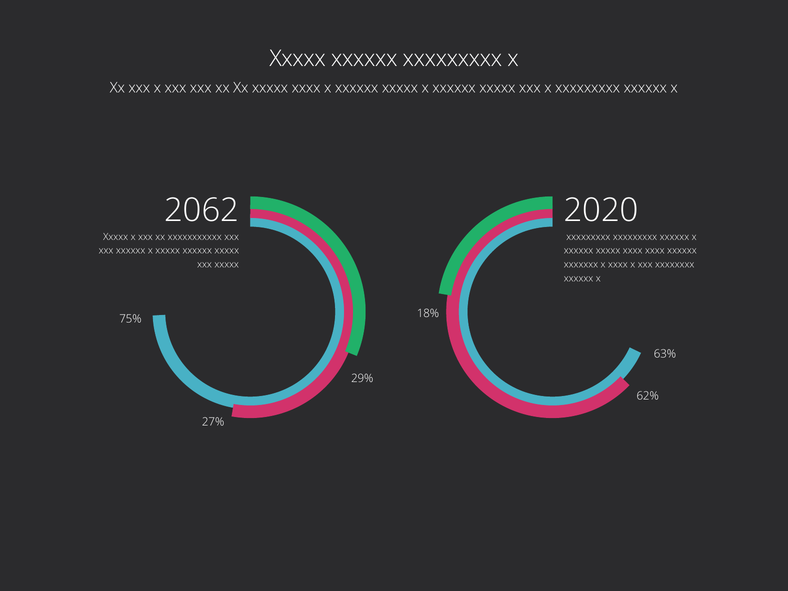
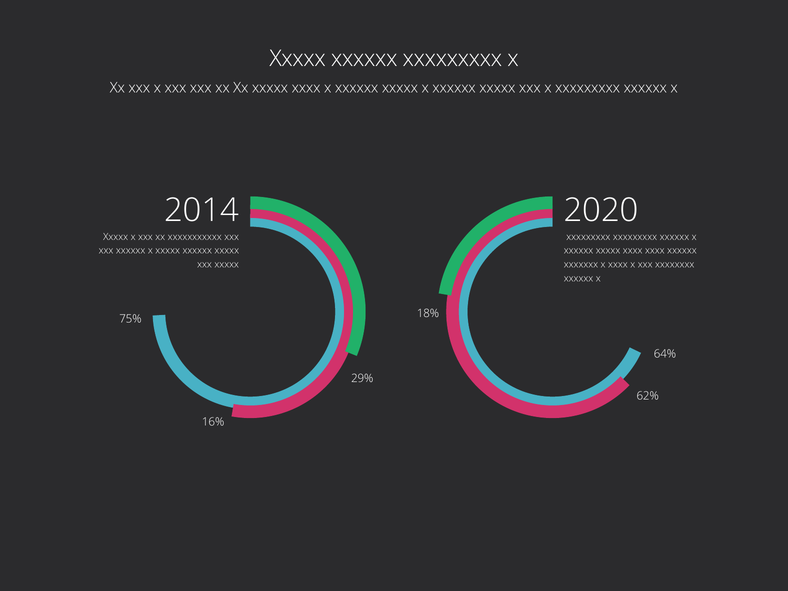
2062: 2062 -> 2014
63%: 63% -> 64%
27%: 27% -> 16%
